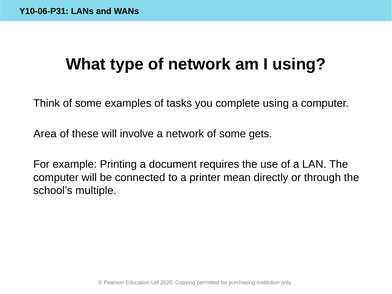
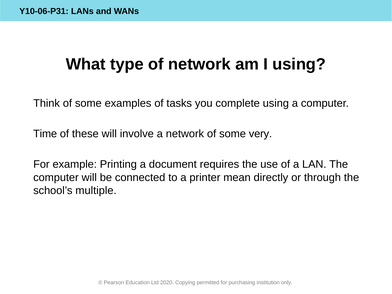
Area: Area -> Time
gets: gets -> very
